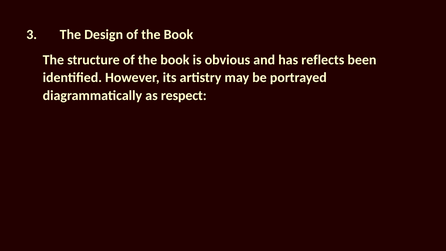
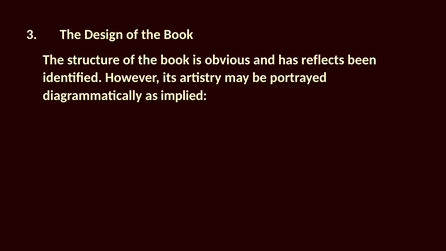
respect: respect -> implied
